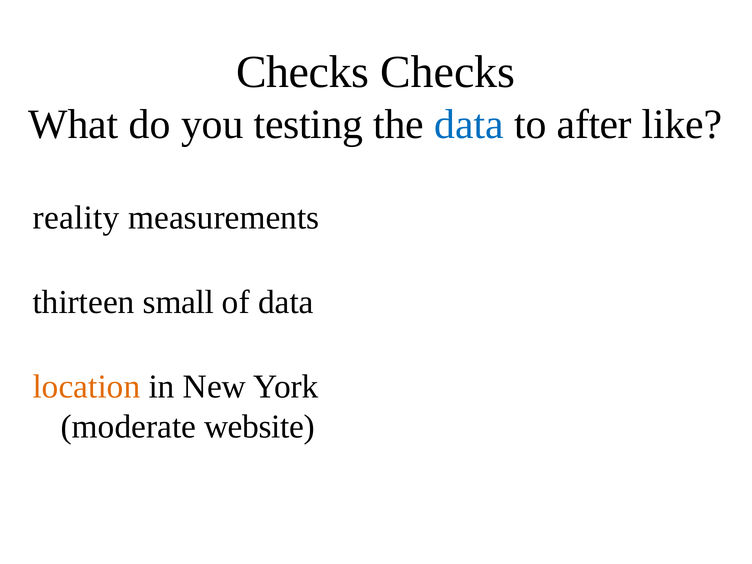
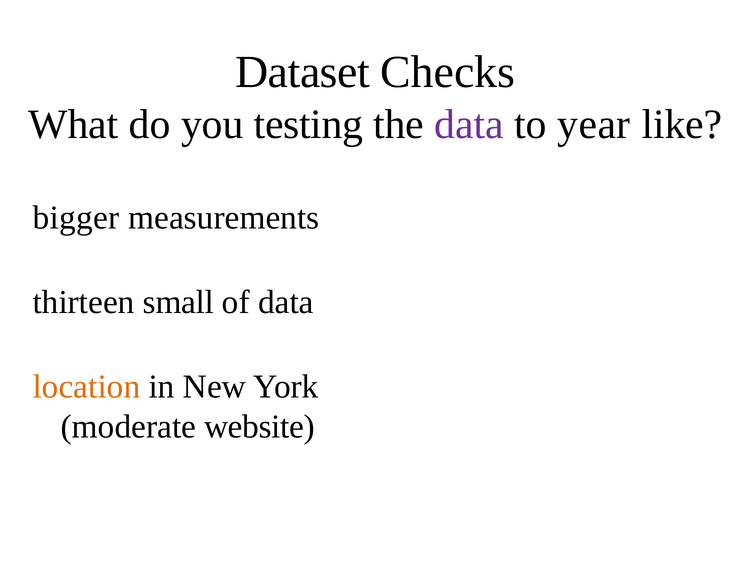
Checks at (303, 72): Checks -> Dataset
data at (469, 124) colour: blue -> purple
after: after -> year
reality: reality -> bigger
